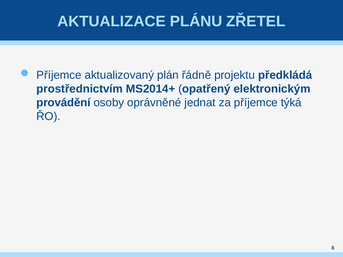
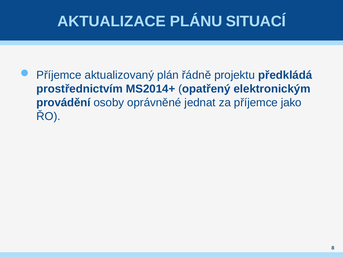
ZŘETEL: ZŘETEL -> SITUACÍ
týká: týká -> jako
